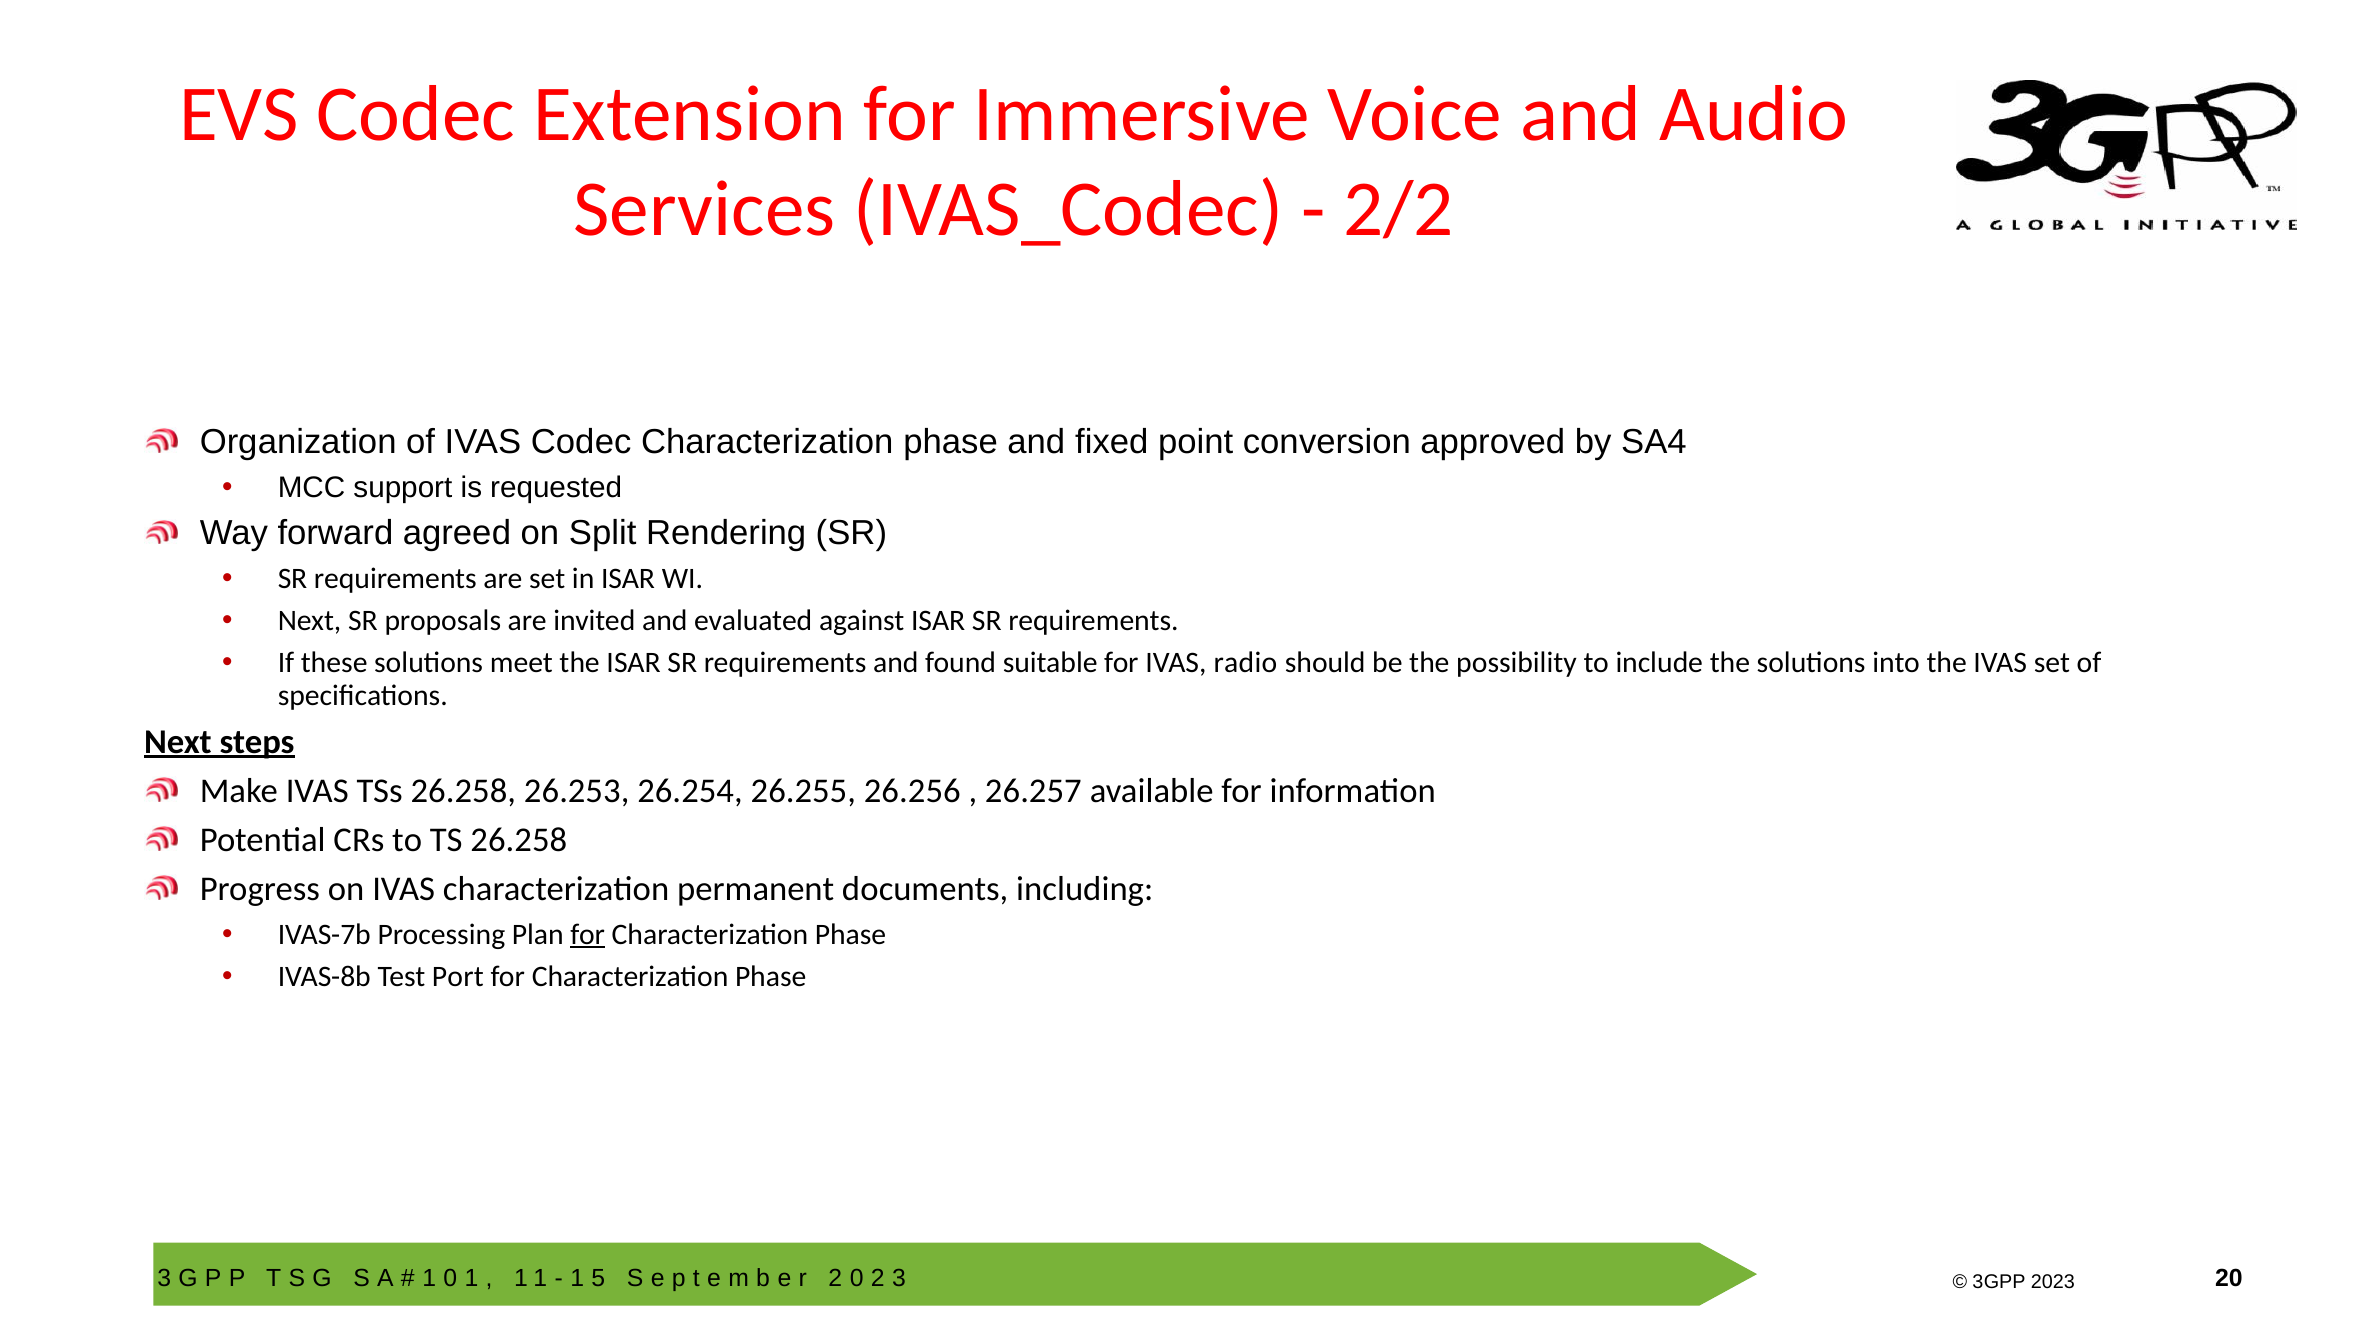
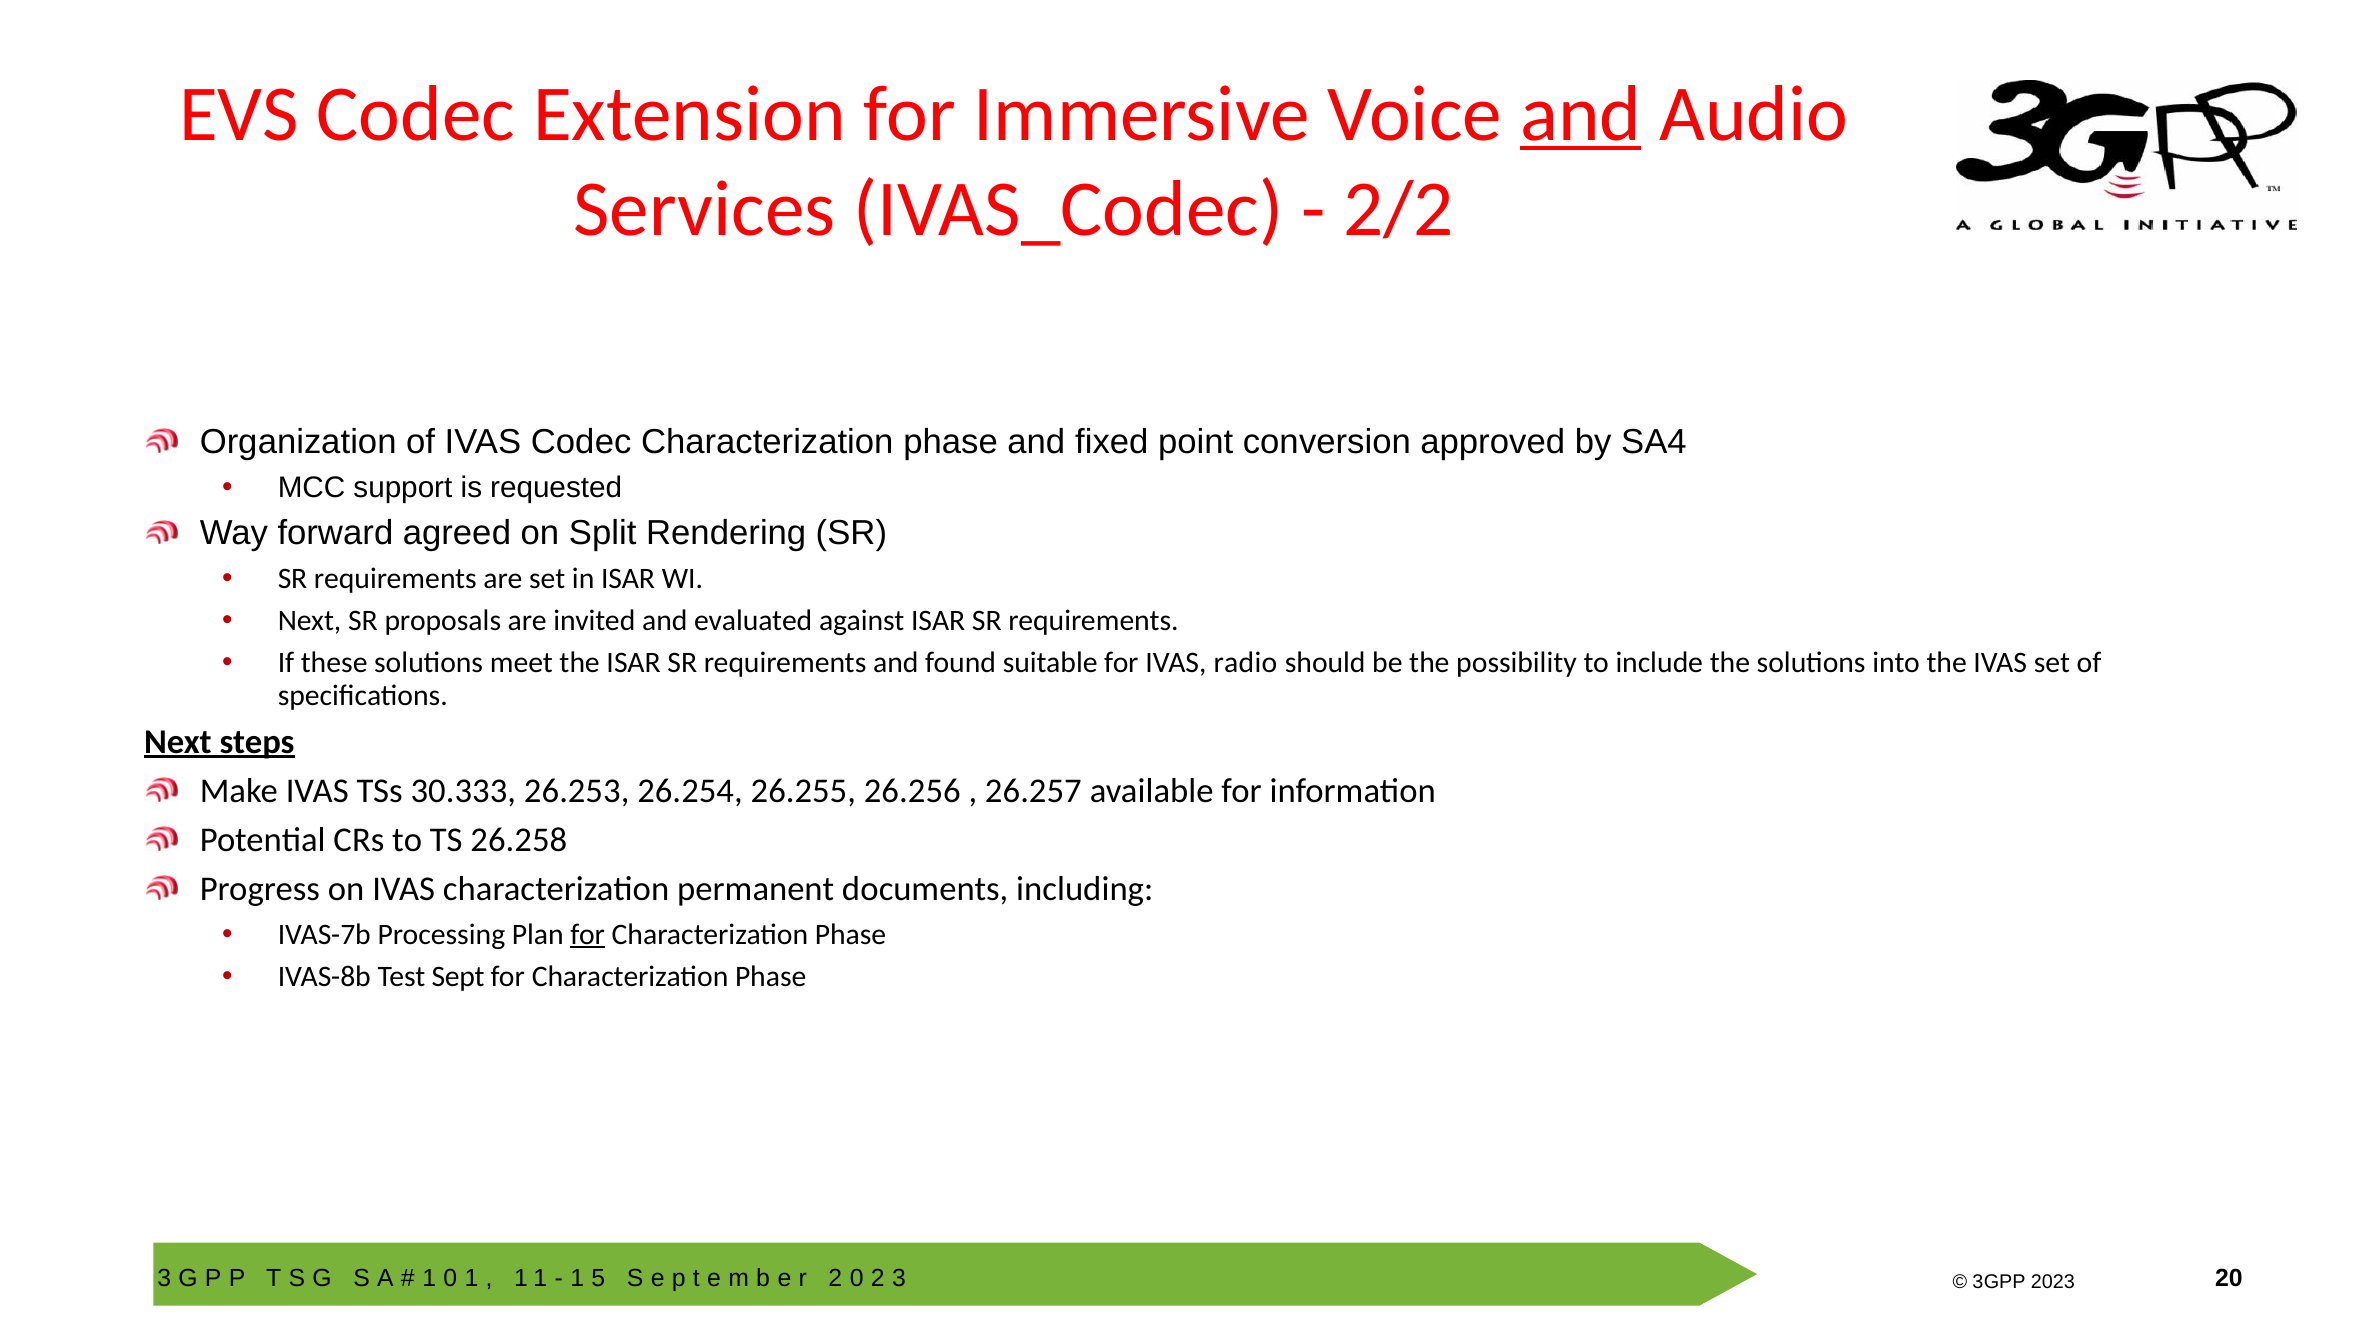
and at (1581, 114) underline: none -> present
TSs 26.258: 26.258 -> 30.333
Port: Port -> Sept
